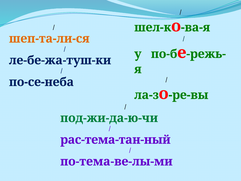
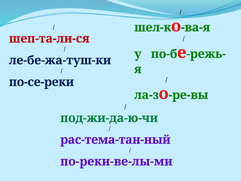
шеп-та-ли-ся colour: orange -> red
по-се-неба: по-се-неба -> по-се-реки
по-тема-ве-лы-ми: по-тема-ве-лы-ми -> по-реки-ве-лы-ми
